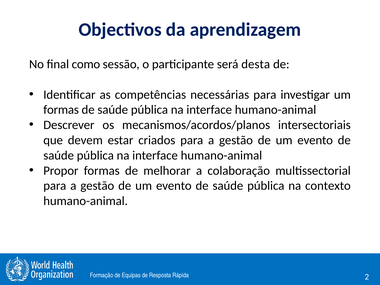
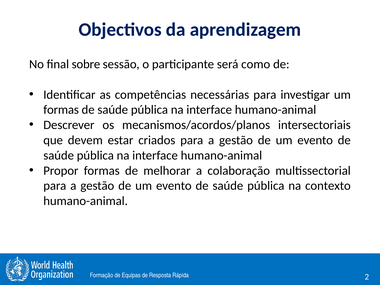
como: como -> sobre
desta: desta -> como
